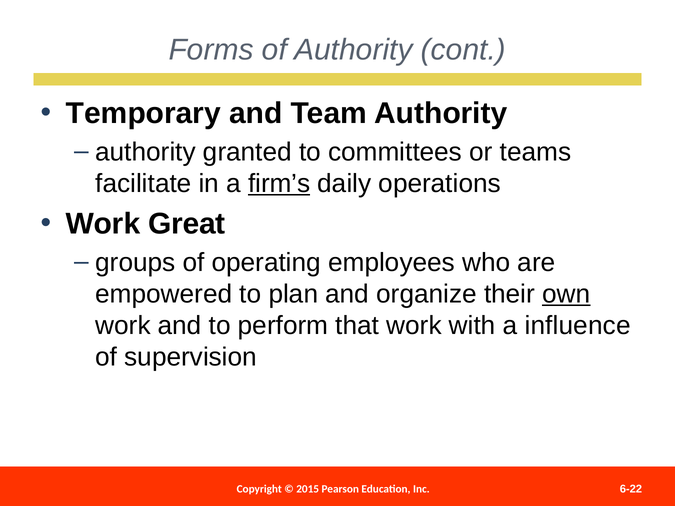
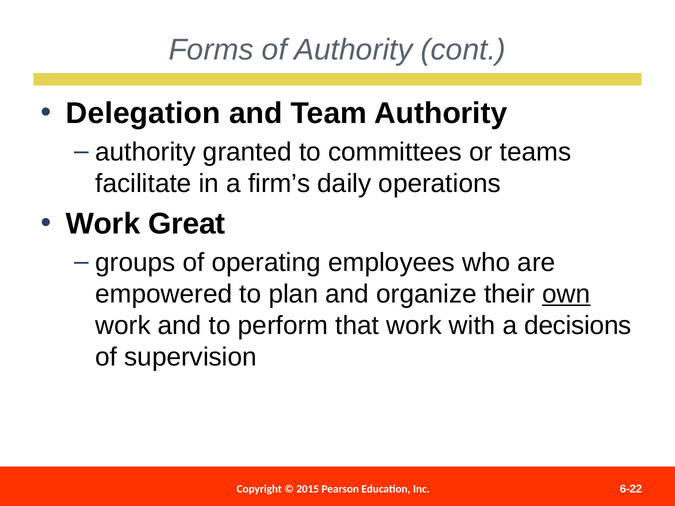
Temporary: Temporary -> Delegation
firm’s underline: present -> none
influence: influence -> decisions
